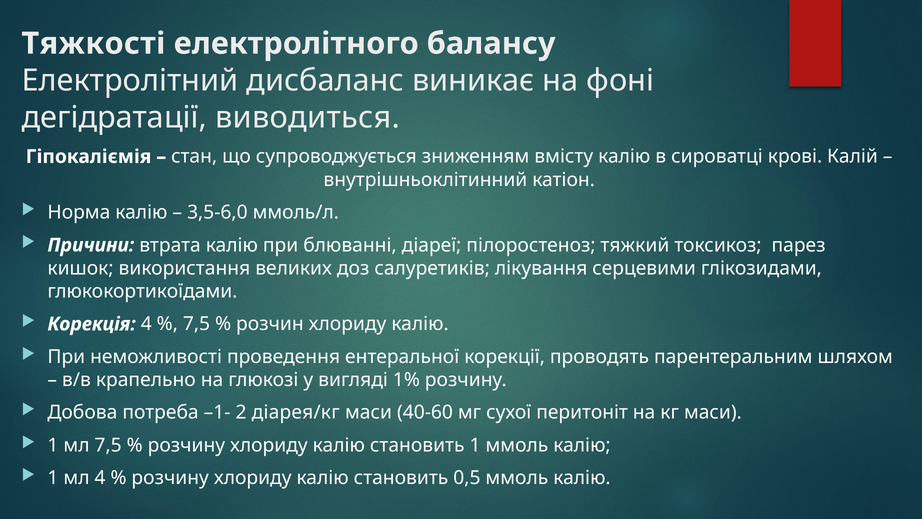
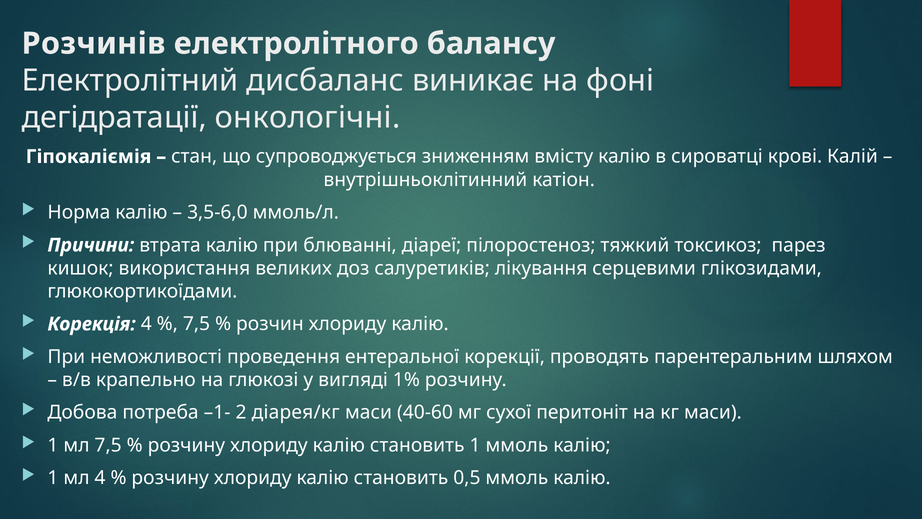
Тяжкості: Тяжкості -> Розчинів
виводиться: виводиться -> онкологічні
